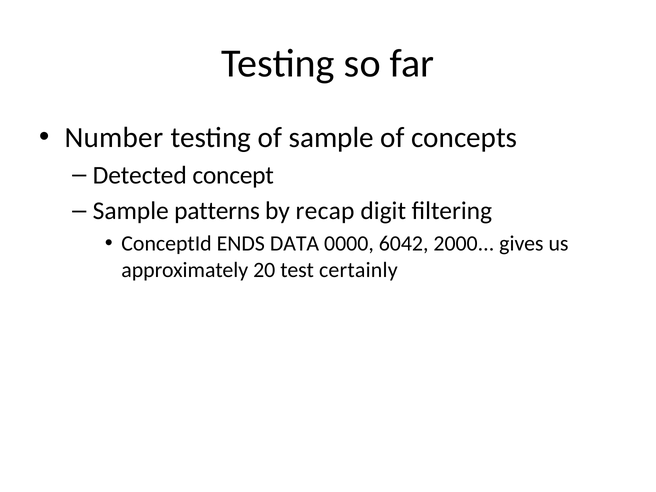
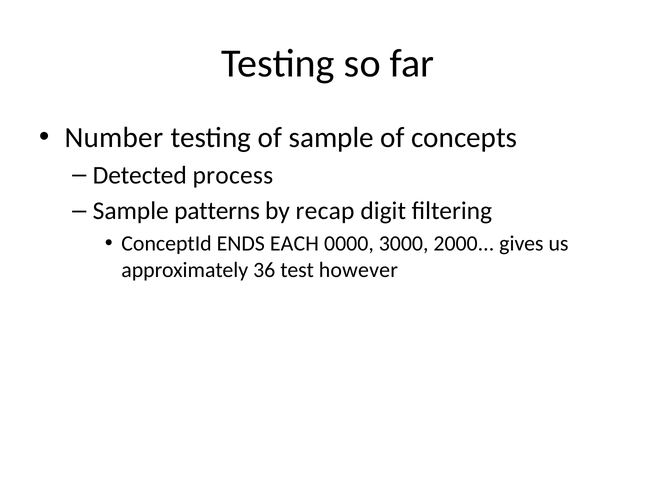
concept: concept -> process
DATA: DATA -> EACH
6042: 6042 -> 3000
20: 20 -> 36
certainly: certainly -> however
